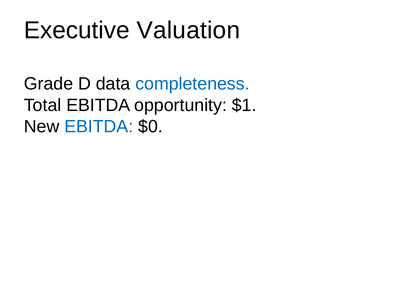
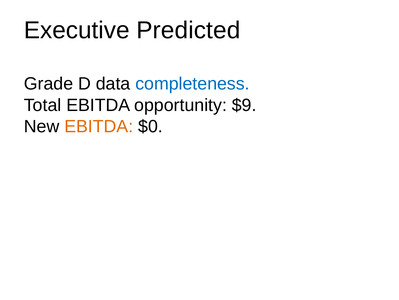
Valuation: Valuation -> Predicted
$1: $1 -> $9
EBITDA at (99, 126) colour: blue -> orange
